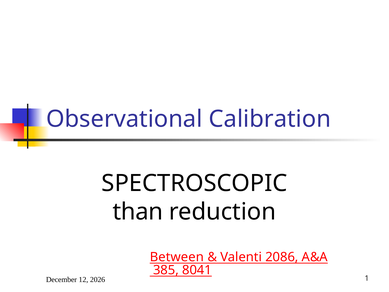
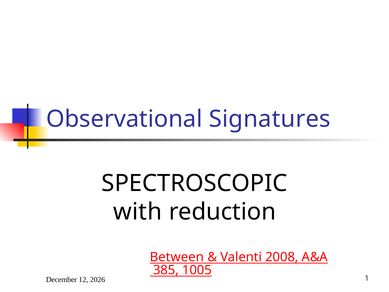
Calibration: Calibration -> Signatures
than: than -> with
2086: 2086 -> 2008
8041: 8041 -> 1005
